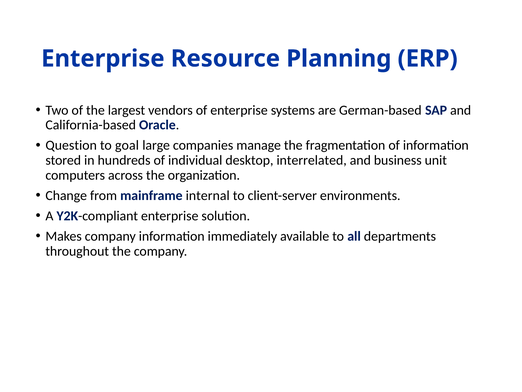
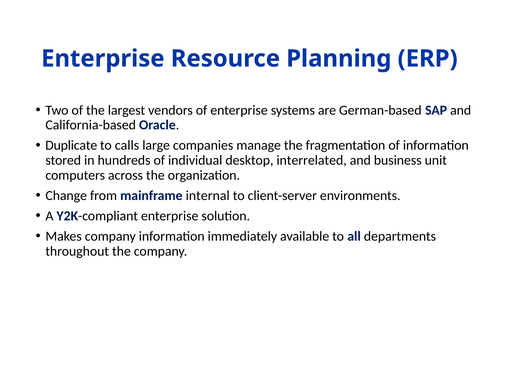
Question: Question -> Duplicate
goal: goal -> calls
